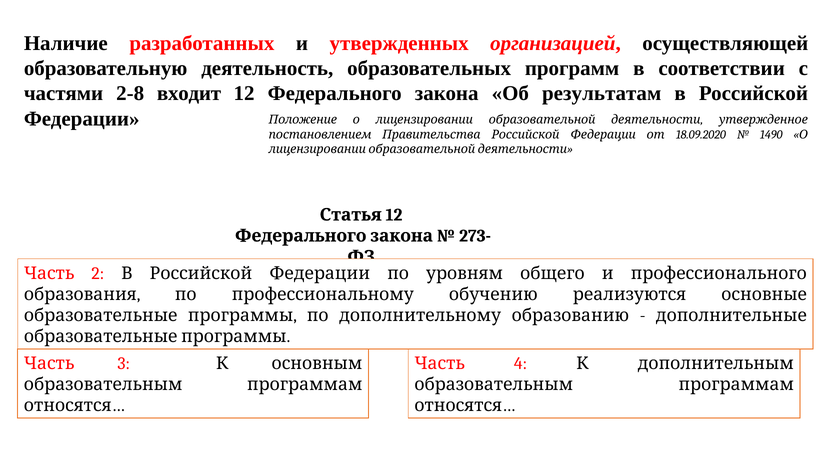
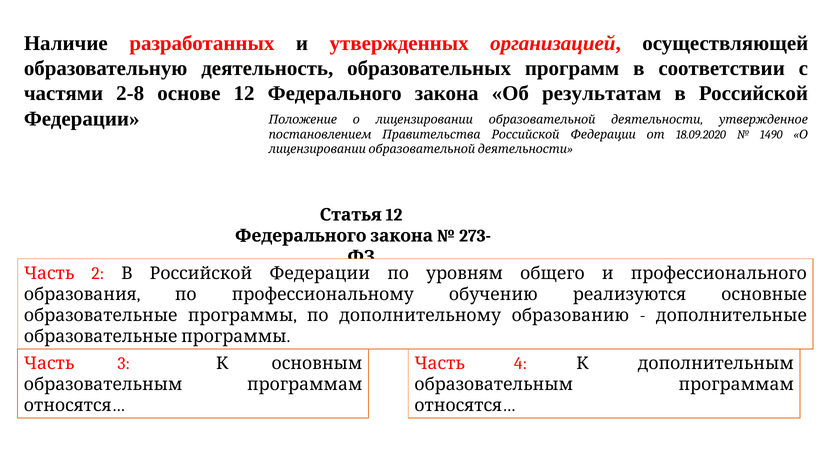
входит: входит -> основе
